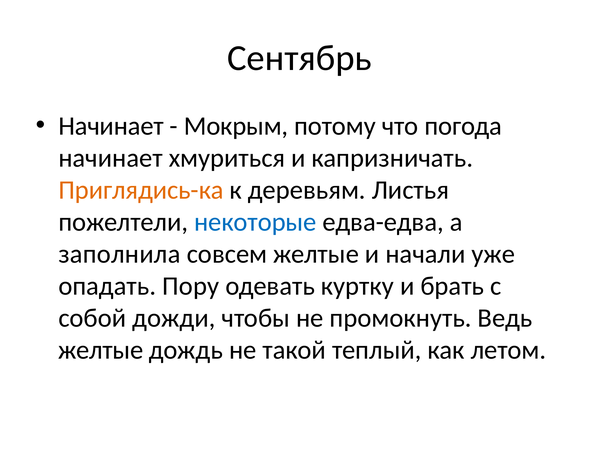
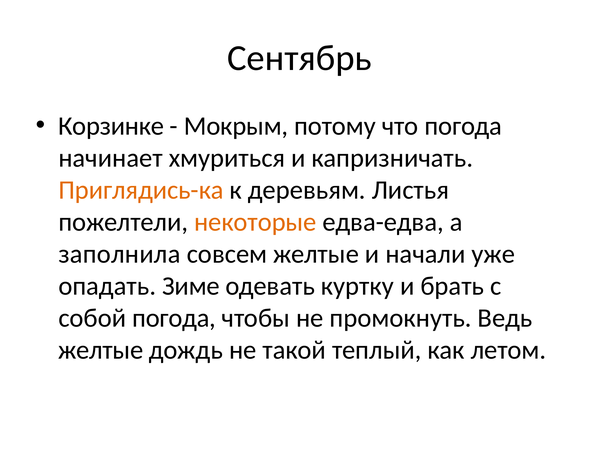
Начинает at (111, 126): Начинает -> Корзинке
некоторые colour: blue -> orange
Пору: Пору -> Зиме
собой дожди: дожди -> погода
